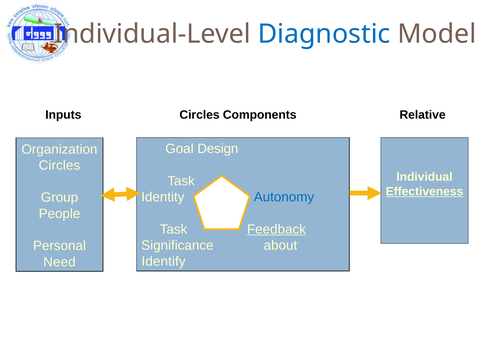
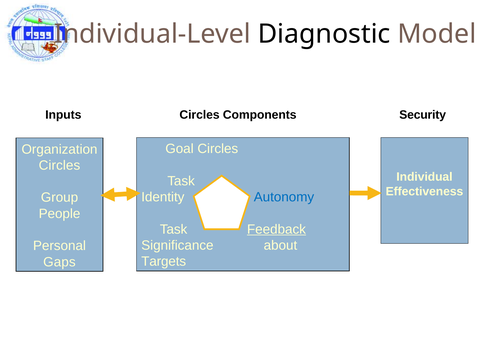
Diagnostic colour: blue -> black
Relative: Relative -> Security
Goal Design: Design -> Circles
Effectiveness underline: present -> none
Identify: Identify -> Targets
Need: Need -> Gaps
